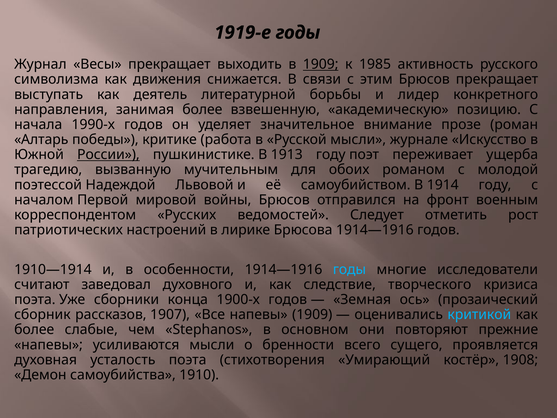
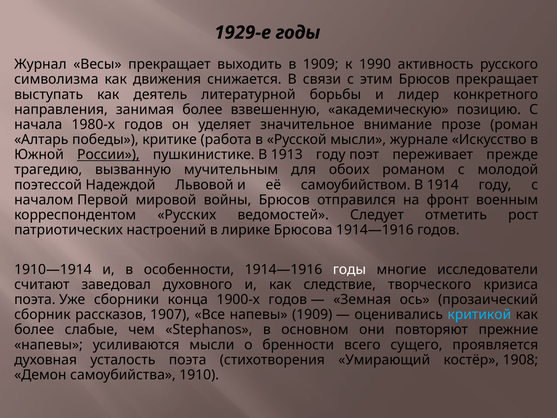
1919-е: 1919-е -> 1929-е
1909 at (321, 64) underline: present -> none
1985: 1985 -> 1990
1990-х: 1990-х -> 1980-х
ущерба: ущерба -> прежде
годы at (349, 269) colour: light blue -> white
